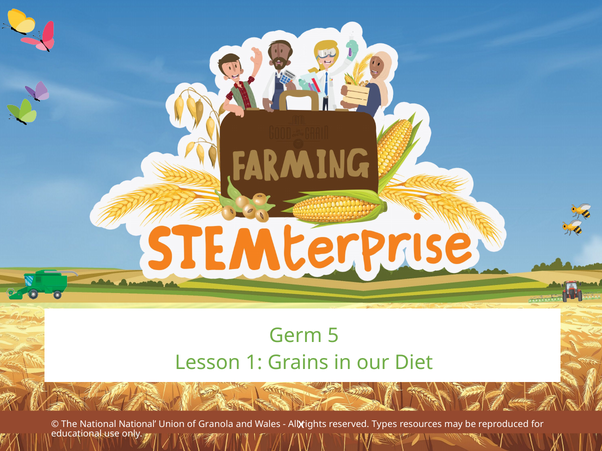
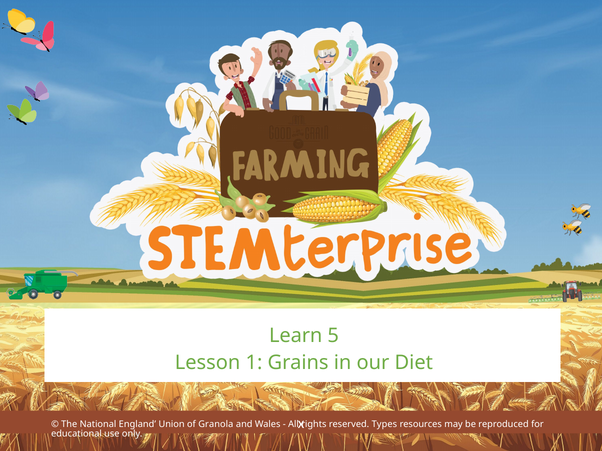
Germ: Germ -> Learn
National National: National -> England
